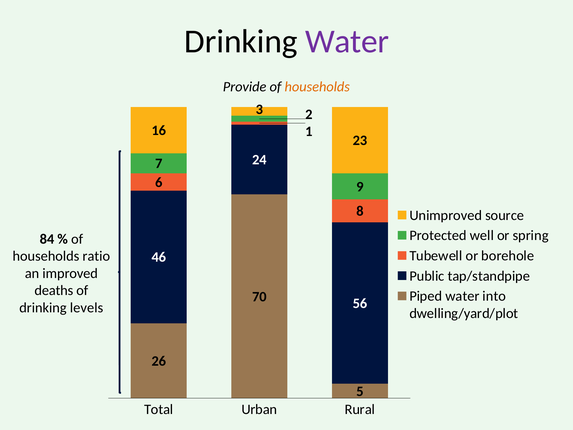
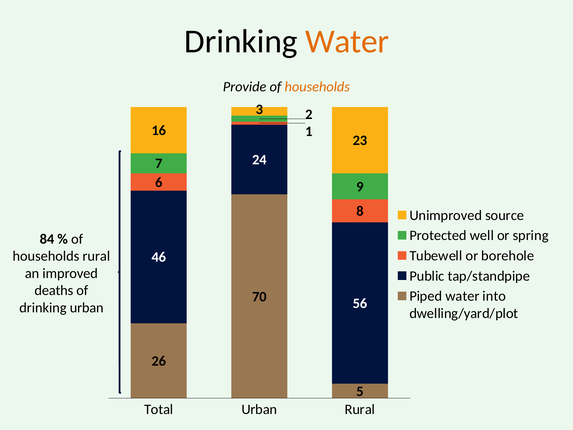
Water at (347, 41) colour: purple -> orange
households ratio: ratio -> rural
drinking levels: levels -> urban
